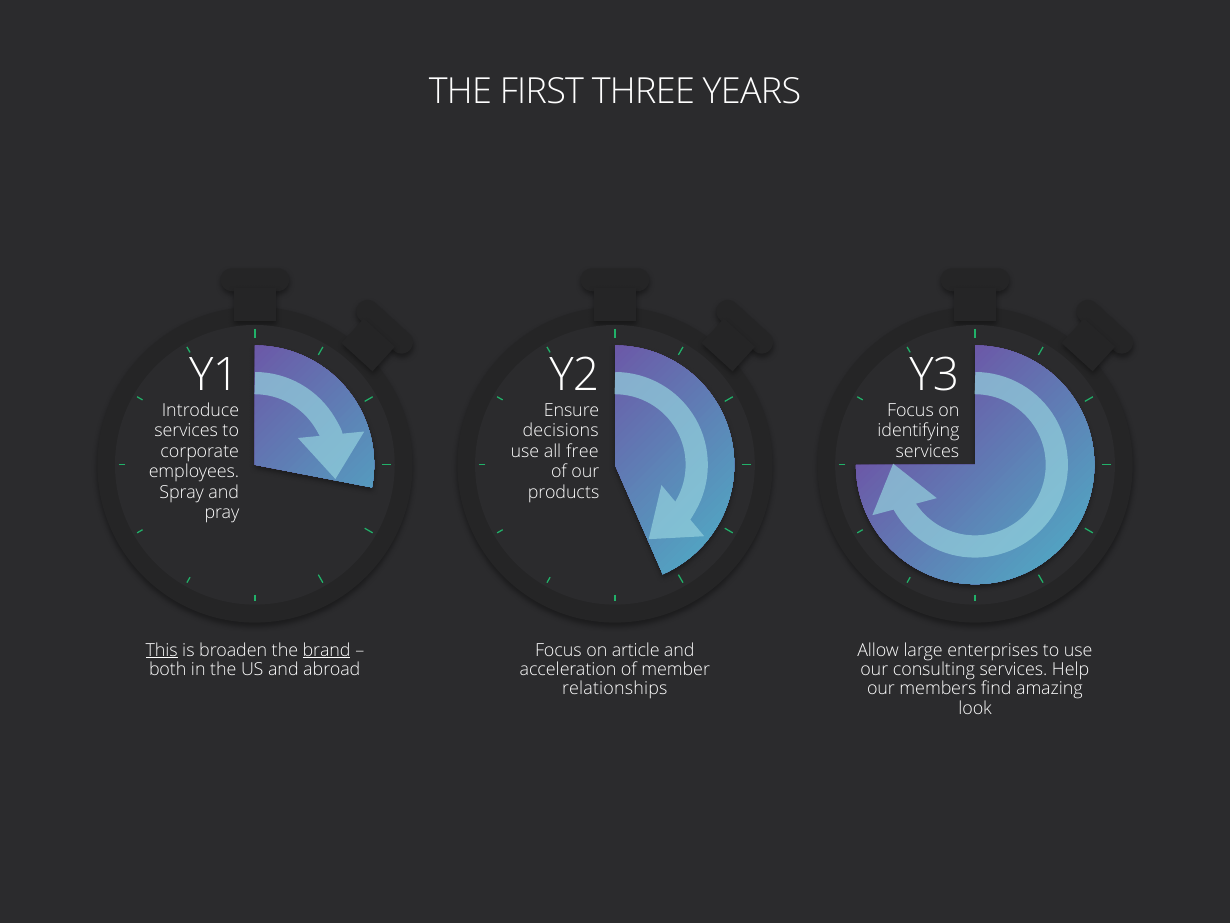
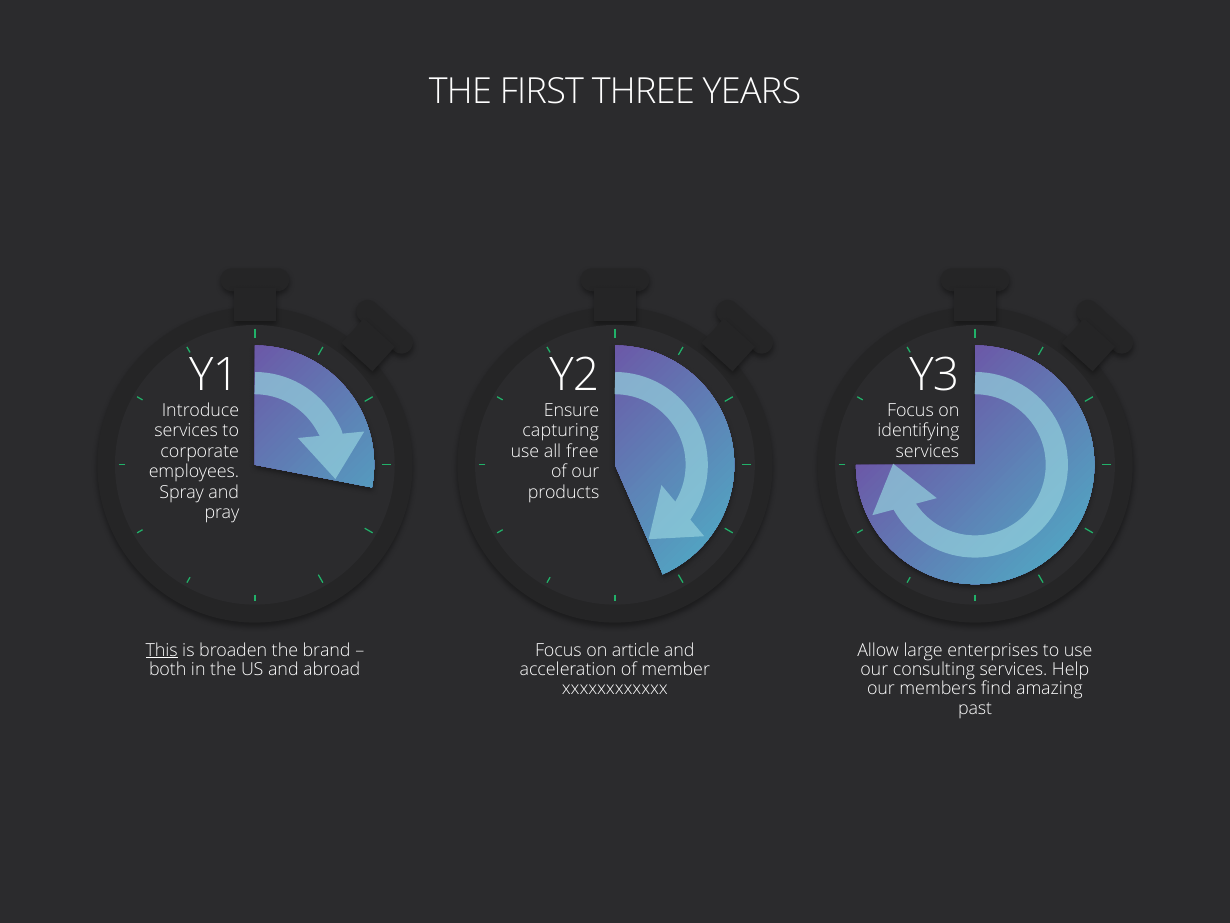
decisions: decisions -> capturing
brand underline: present -> none
relationships: relationships -> xxxxxxxxxxxx
look: look -> past
